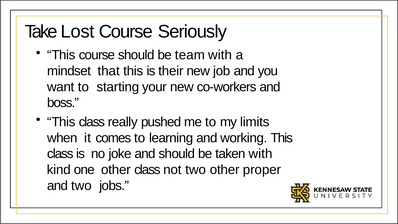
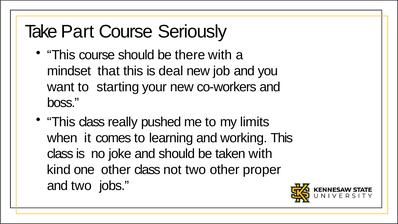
Lost: Lost -> Part
team: team -> there
their: their -> deal
